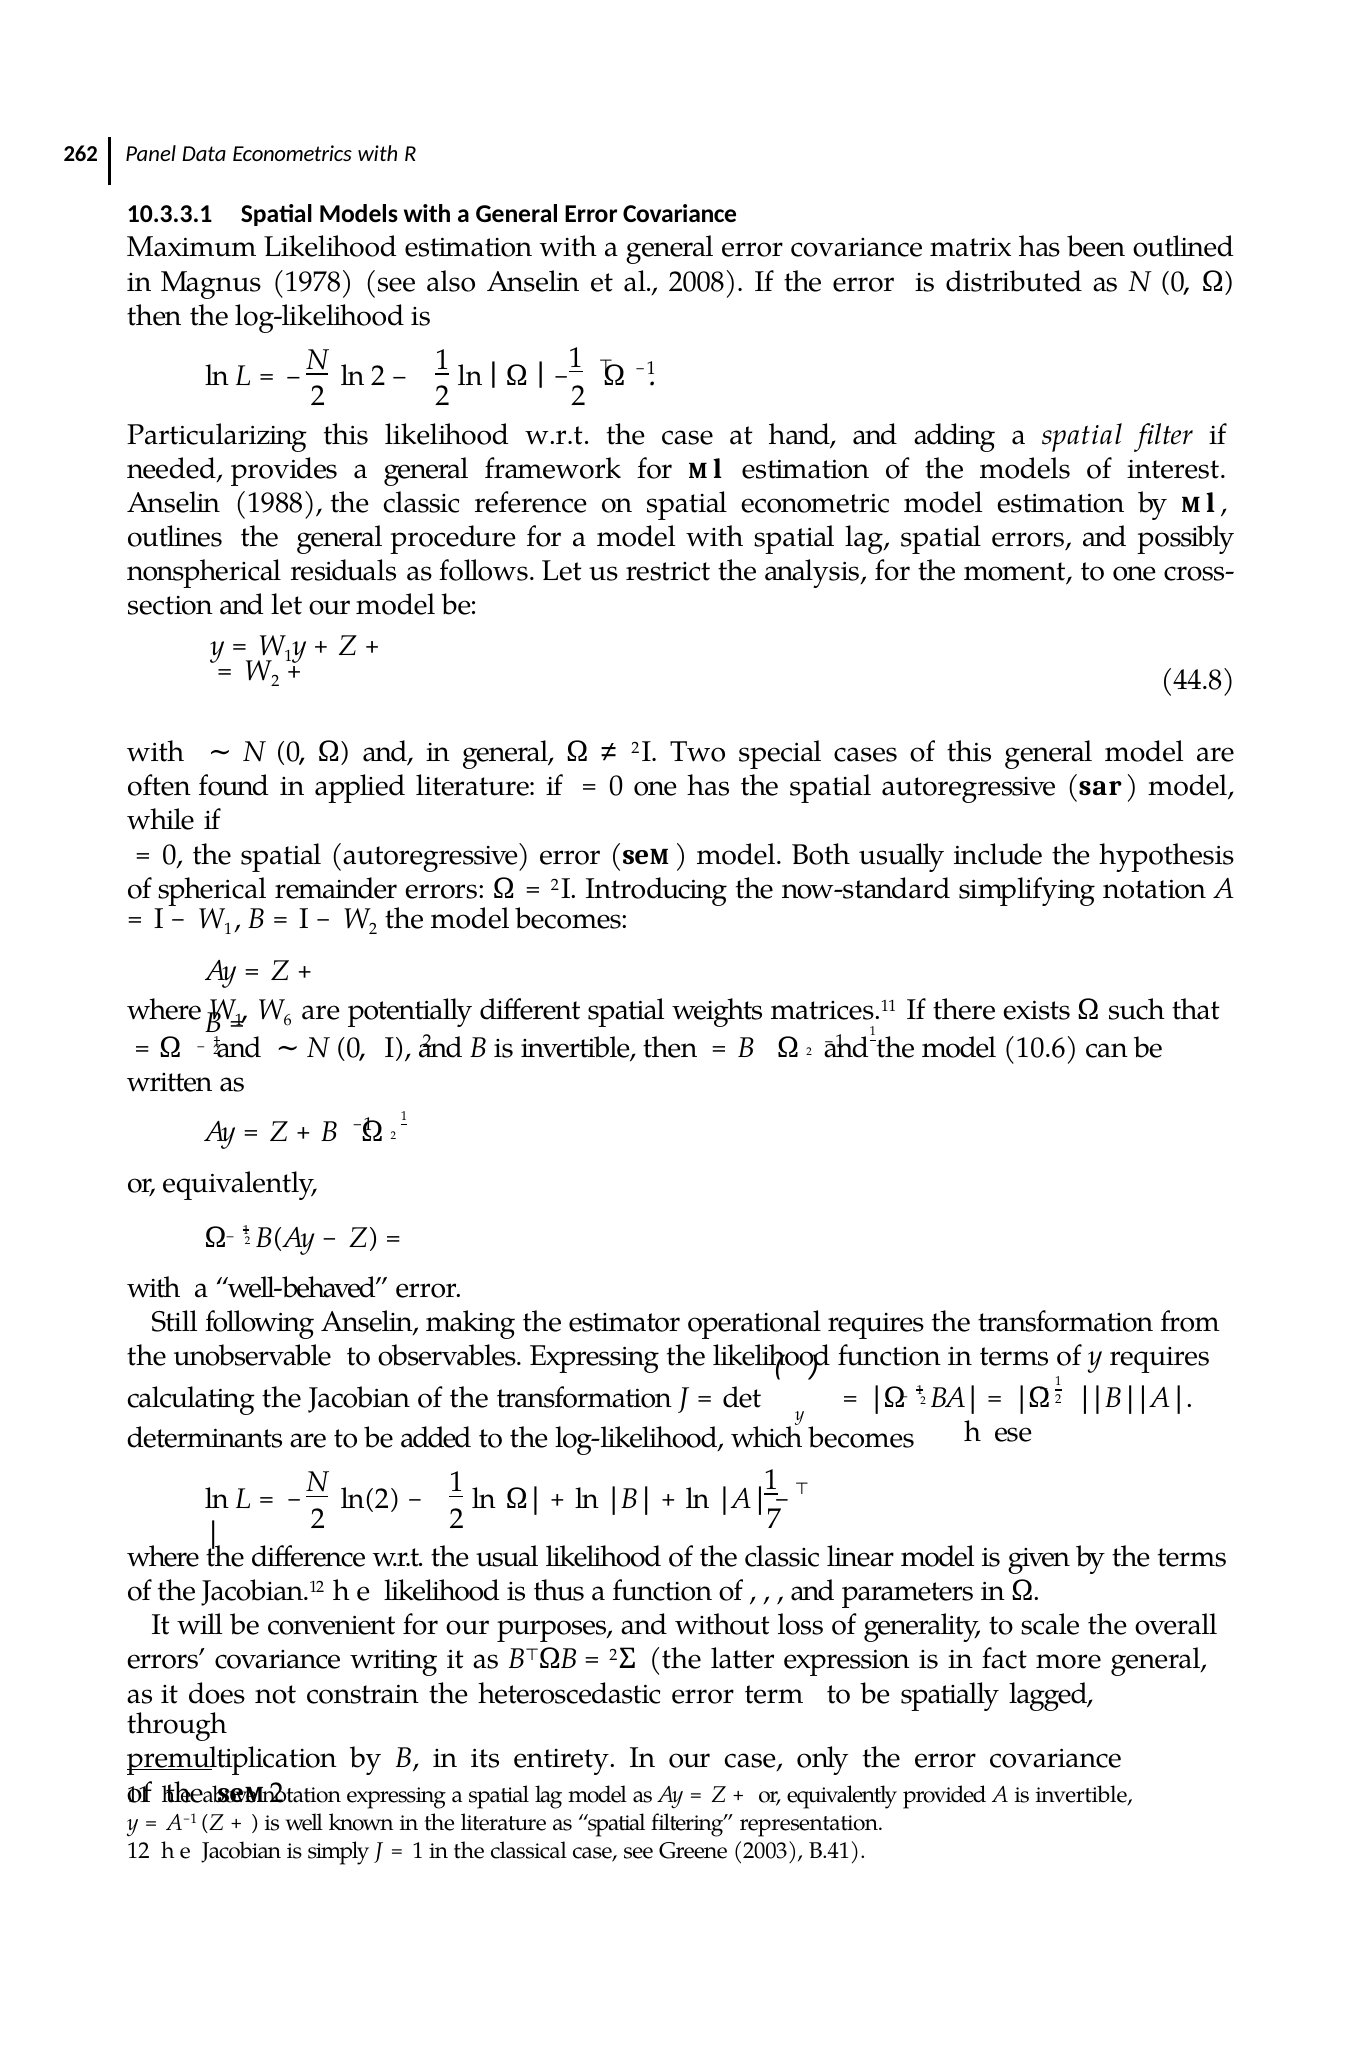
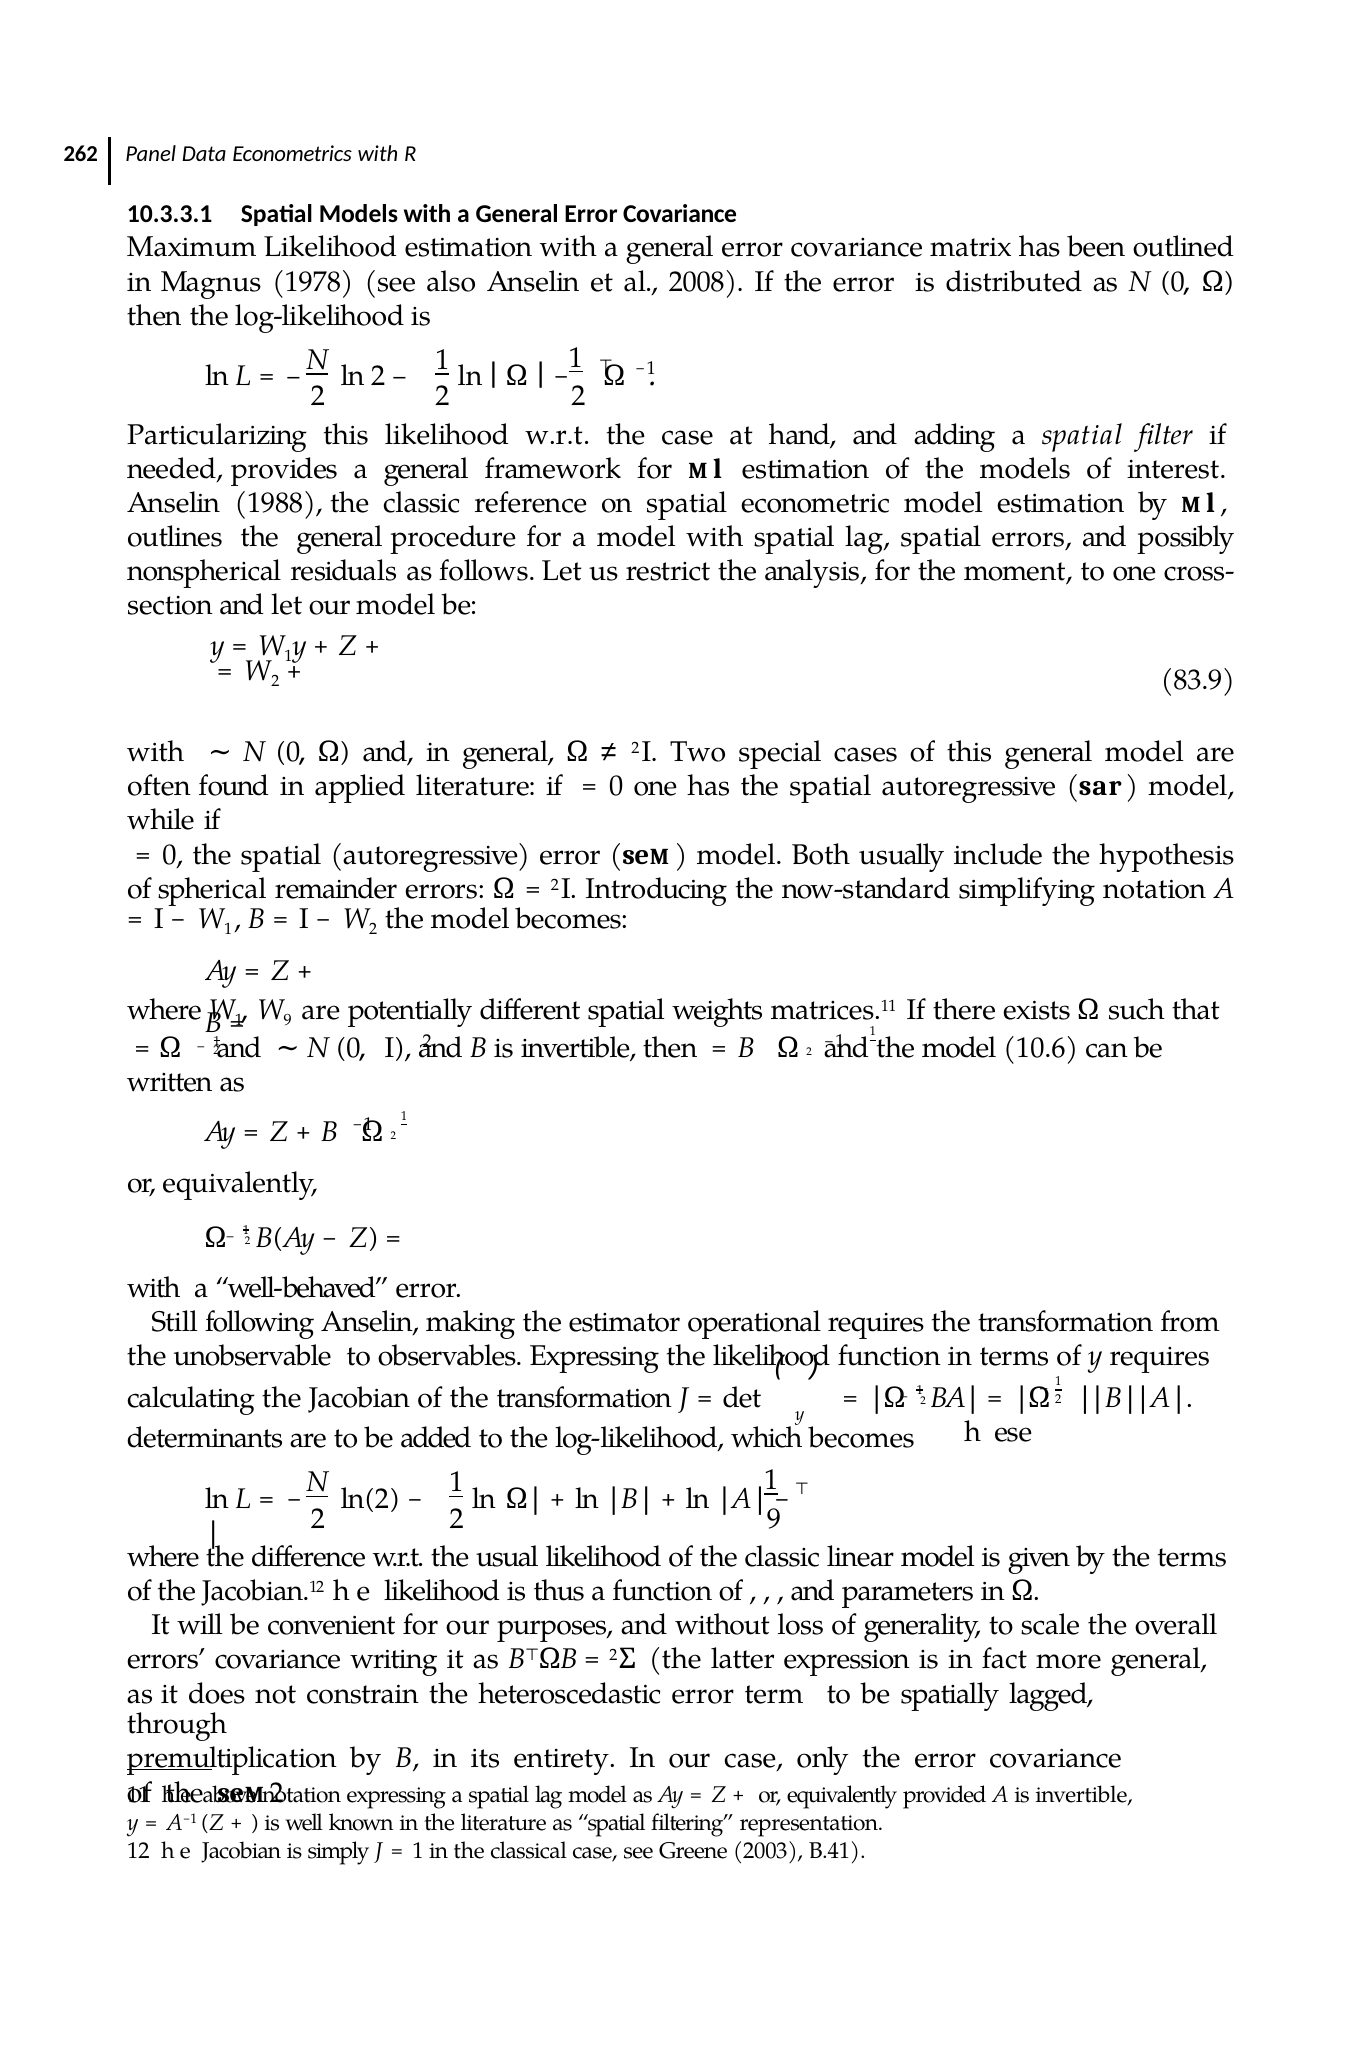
44.8: 44.8 -> 83.9
6 at (288, 1020): 6 -> 9
2 7: 7 -> 9
